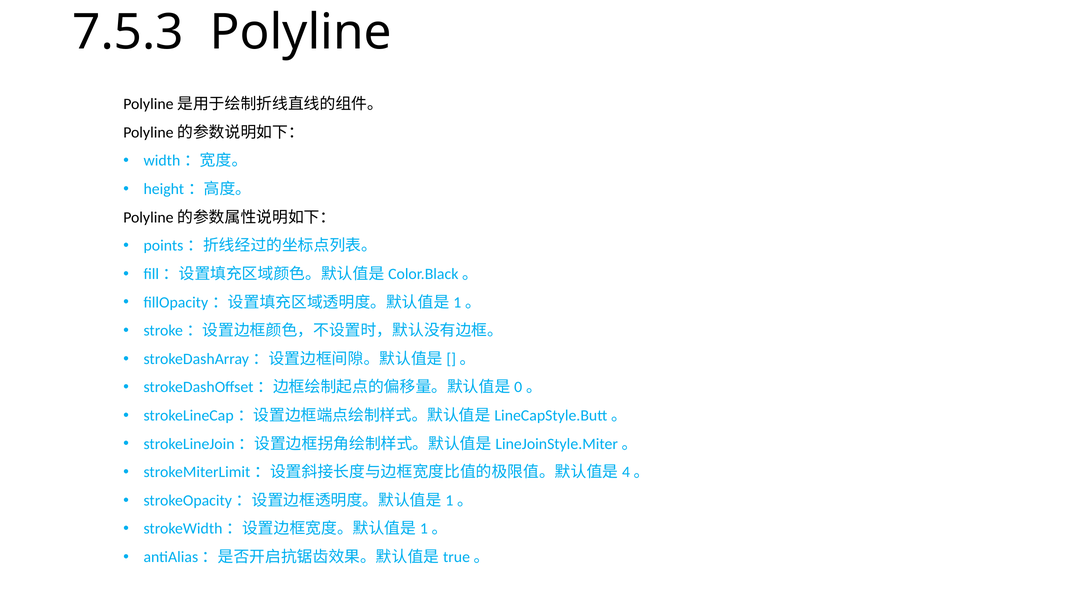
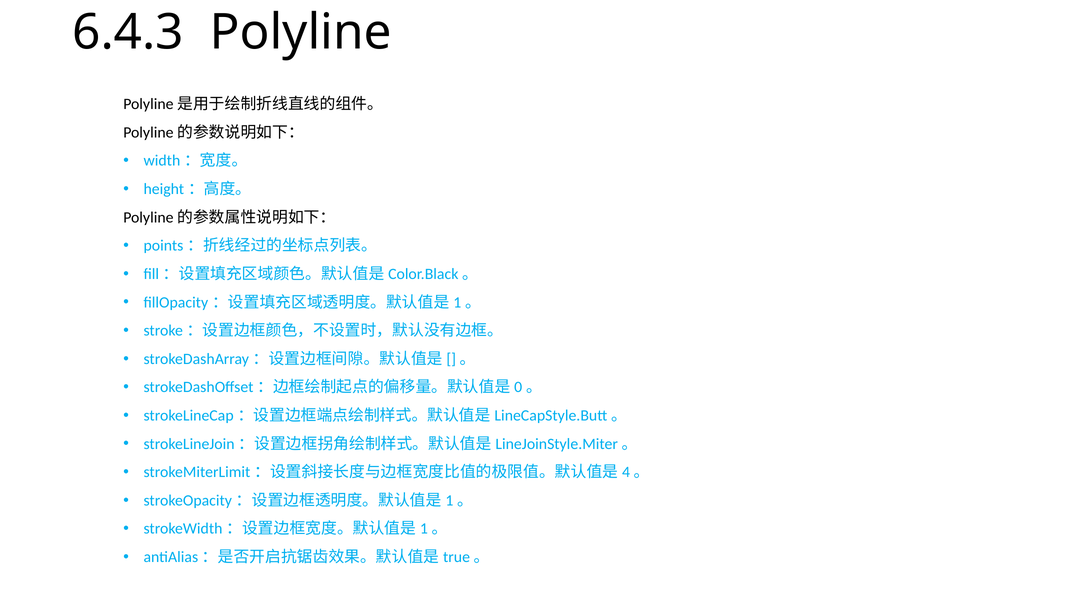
7.5.3: 7.5.3 -> 6.4.3
